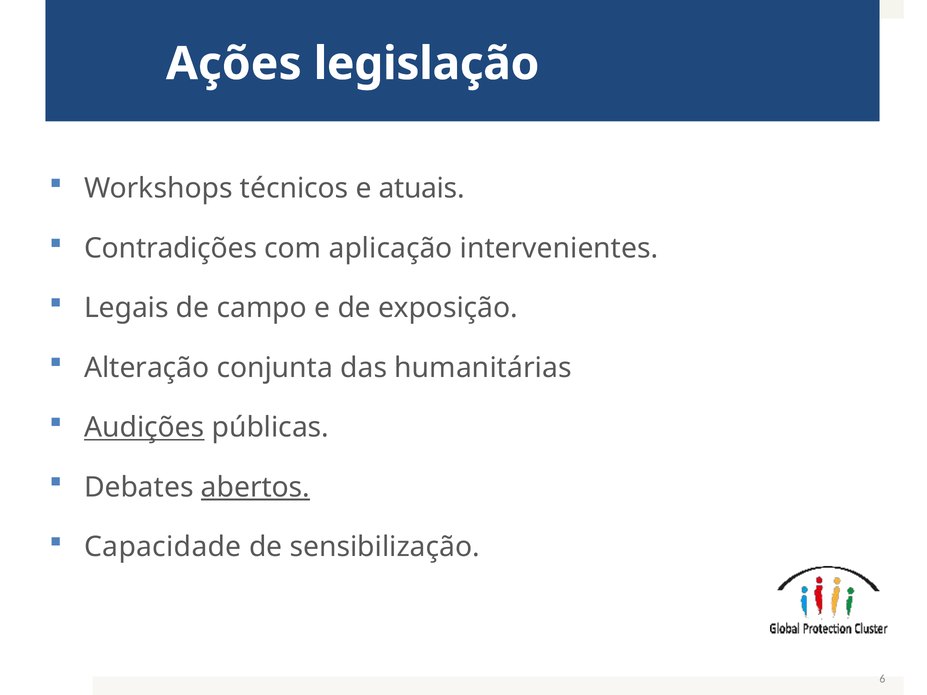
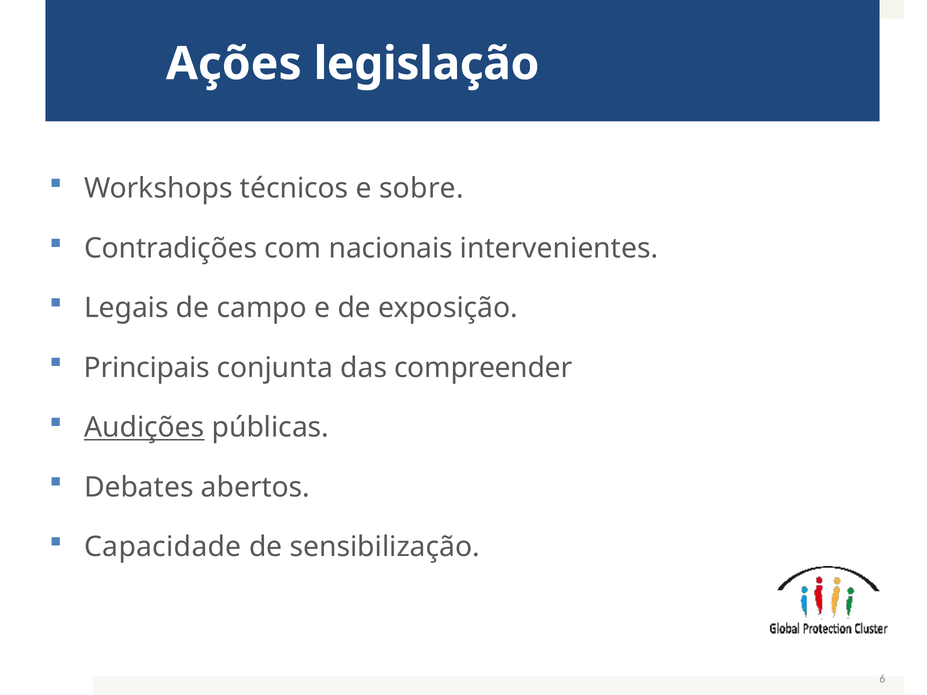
atuais: atuais -> sobre
aplicação: aplicação -> nacionais
Alteração: Alteração -> Principais
humanitárias: humanitárias -> compreender
abertos underline: present -> none
